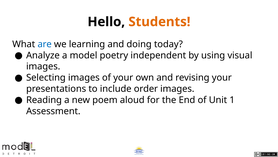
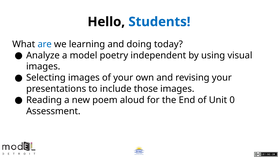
Students colour: orange -> blue
order: order -> those
1: 1 -> 0
